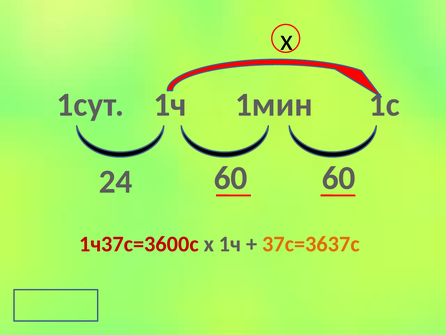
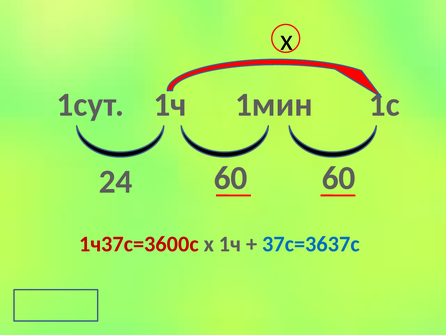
37с=3637с colour: orange -> blue
